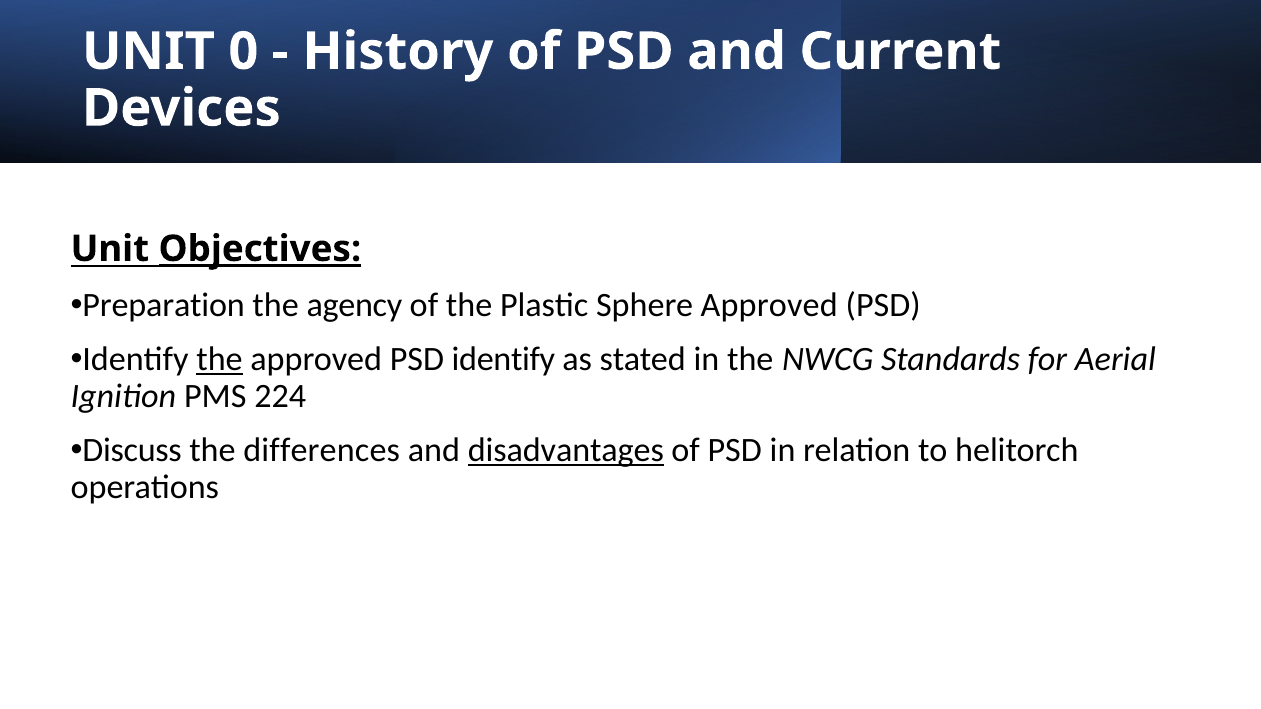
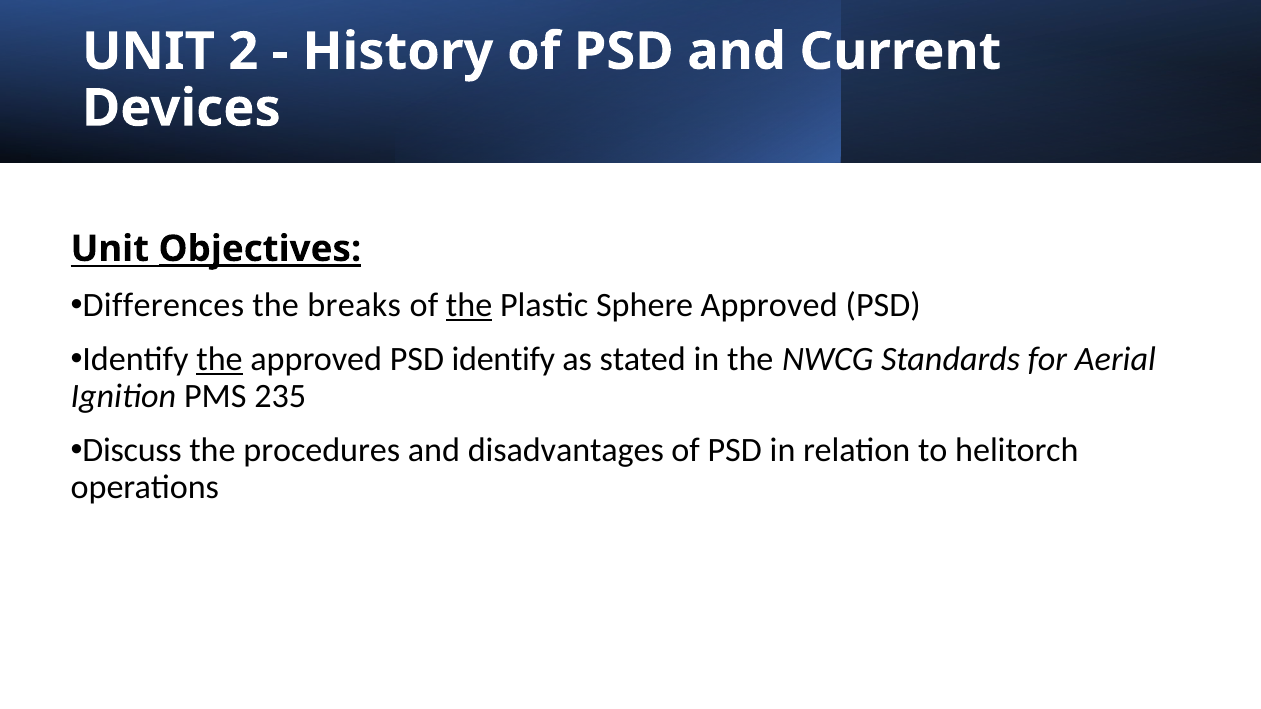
0: 0 -> 2
Preparation: Preparation -> Differences
agency: agency -> breaks
the at (469, 306) underline: none -> present
224: 224 -> 235
differences: differences -> procedures
disadvantages underline: present -> none
